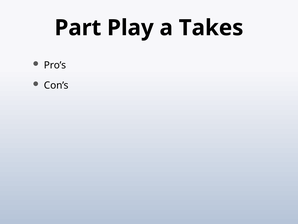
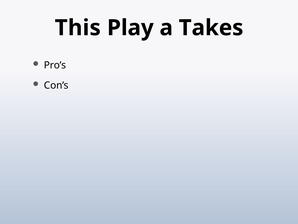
Part: Part -> This
